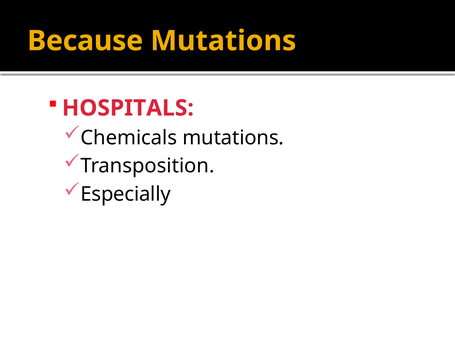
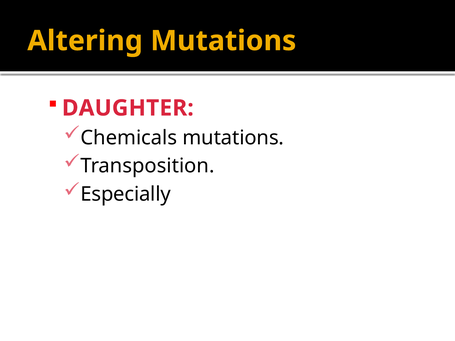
Because: Because -> Altering
HOSPITALS: HOSPITALS -> DAUGHTER
